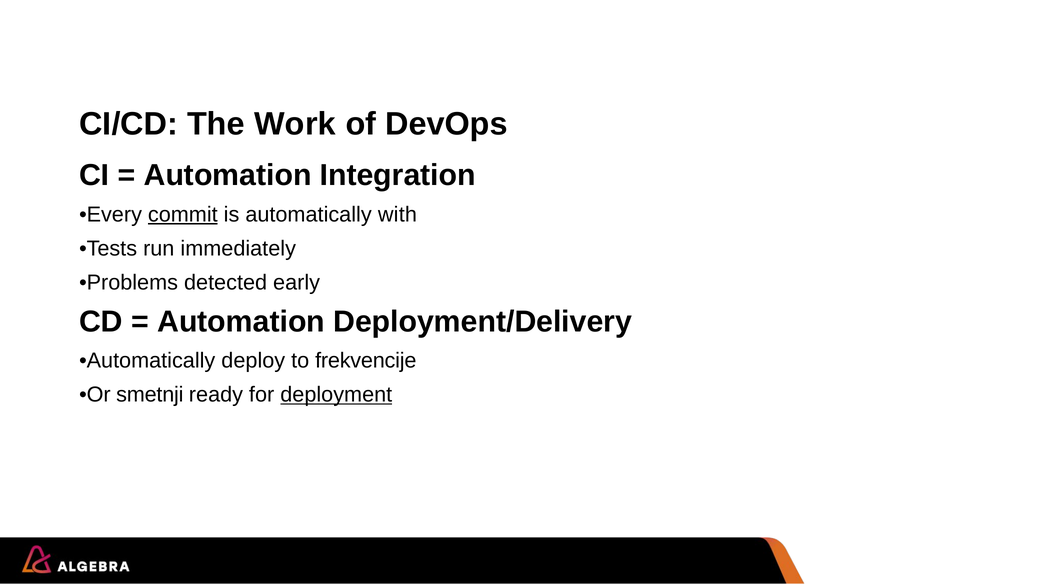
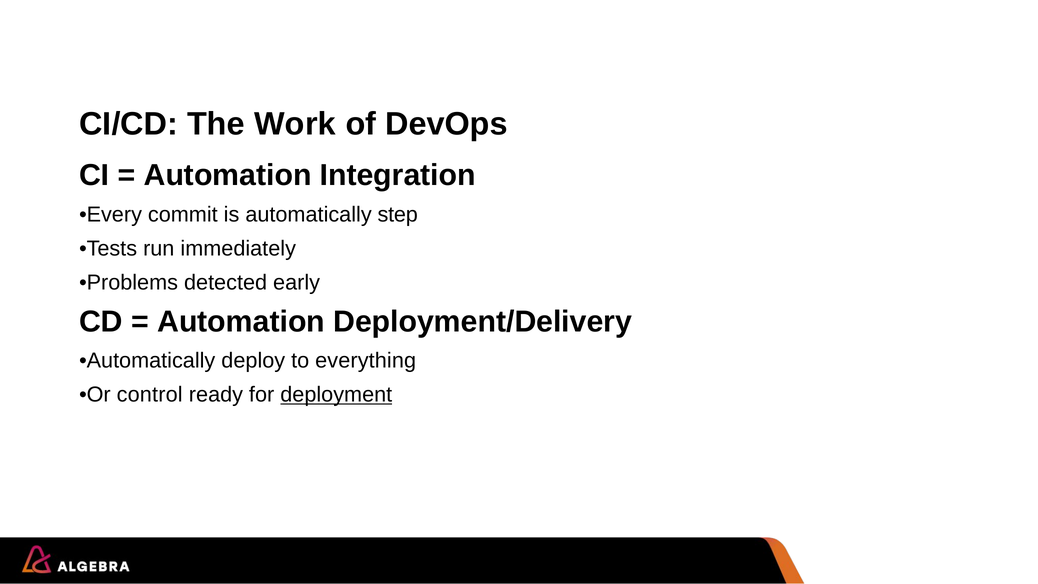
commit underline: present -> none
with: with -> step
frekvencije: frekvencije -> everything
smetnji: smetnji -> control
